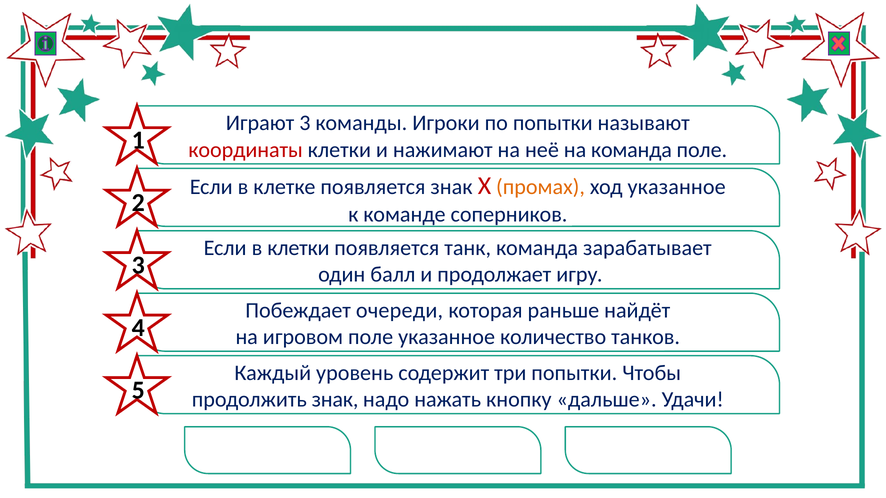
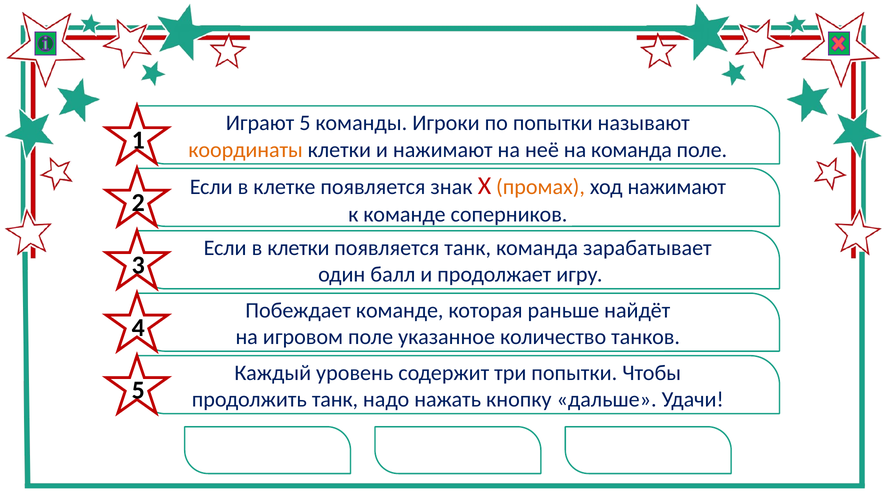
Играют 3: 3 -> 5
координаты colour: red -> orange
ход указанное: указанное -> нажимают
Побеждает очереди: очереди -> команде
продолжить знак: знак -> танк
